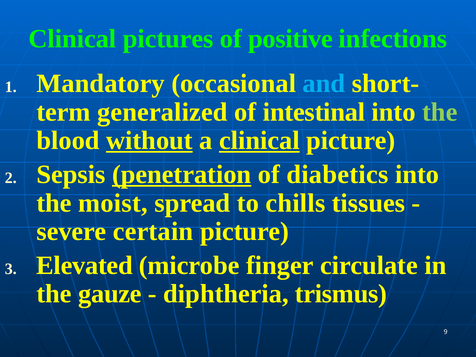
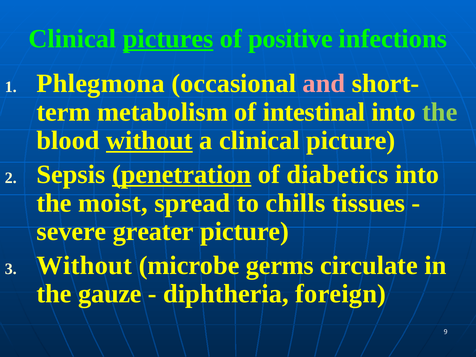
pictures underline: none -> present
Mandatory: Mandatory -> Phlegmona
and colour: light blue -> pink
generalized: generalized -> metabolism
clinical at (259, 141) underline: present -> none
certain: certain -> greater
Elevated at (85, 265): Elevated -> Without
finger: finger -> germs
trismus: trismus -> foreign
